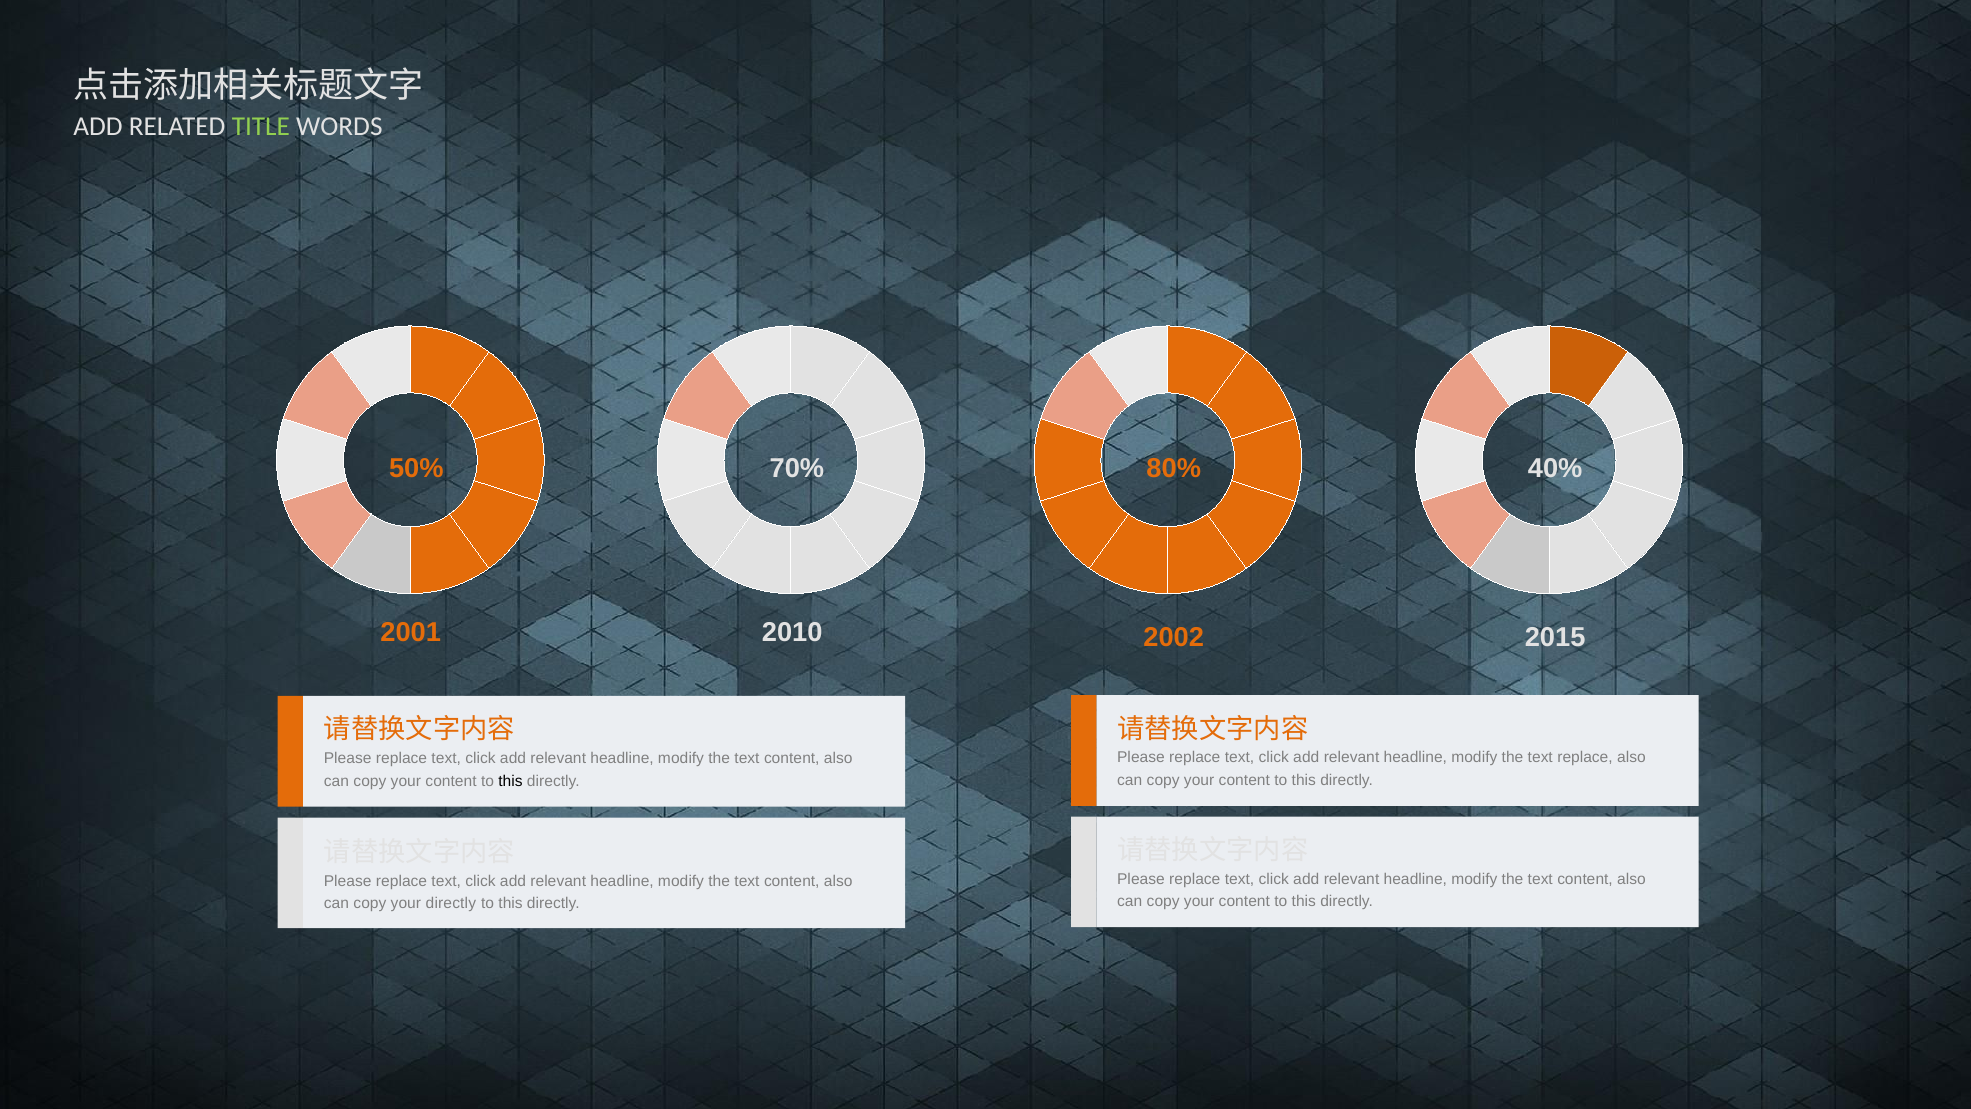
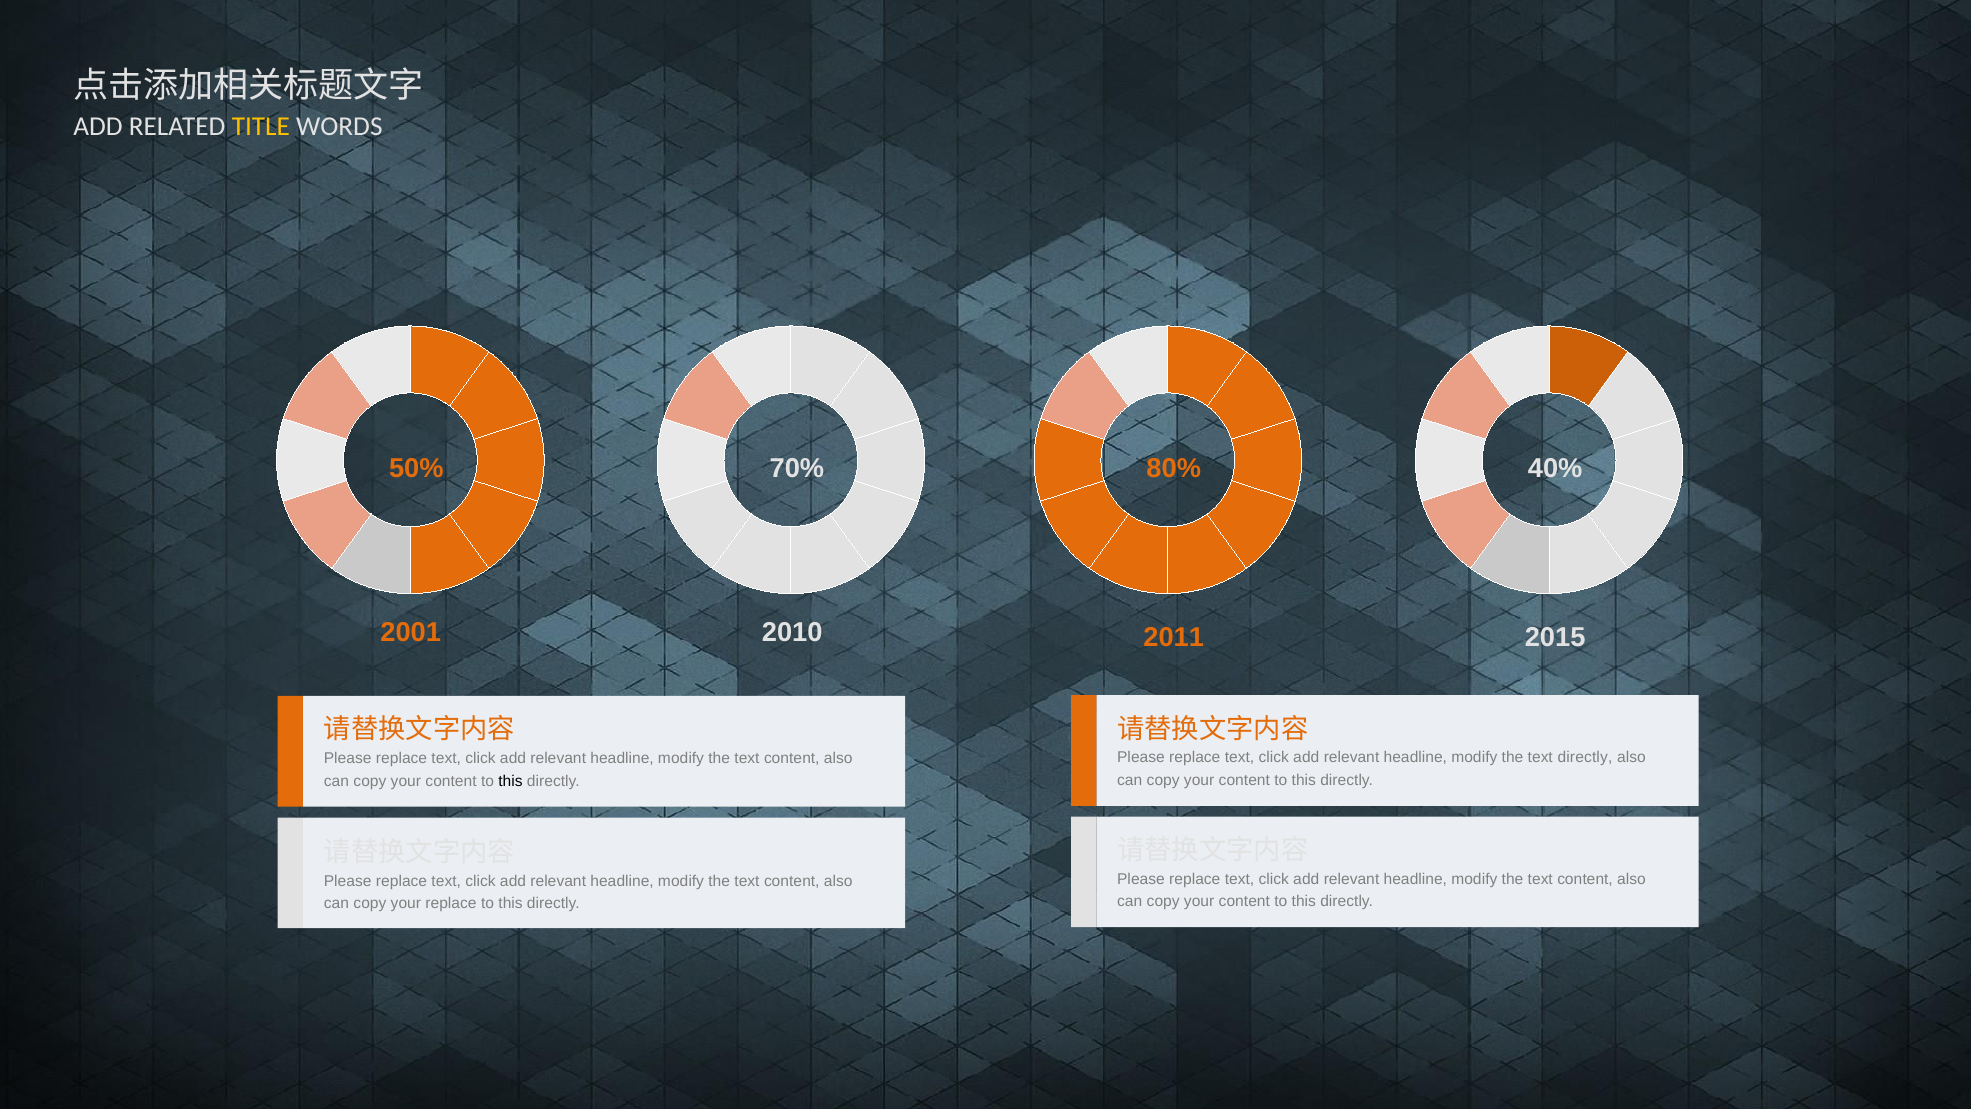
TITLE colour: light green -> yellow
2002: 2002 -> 2011
text replace: replace -> directly
your directly: directly -> replace
